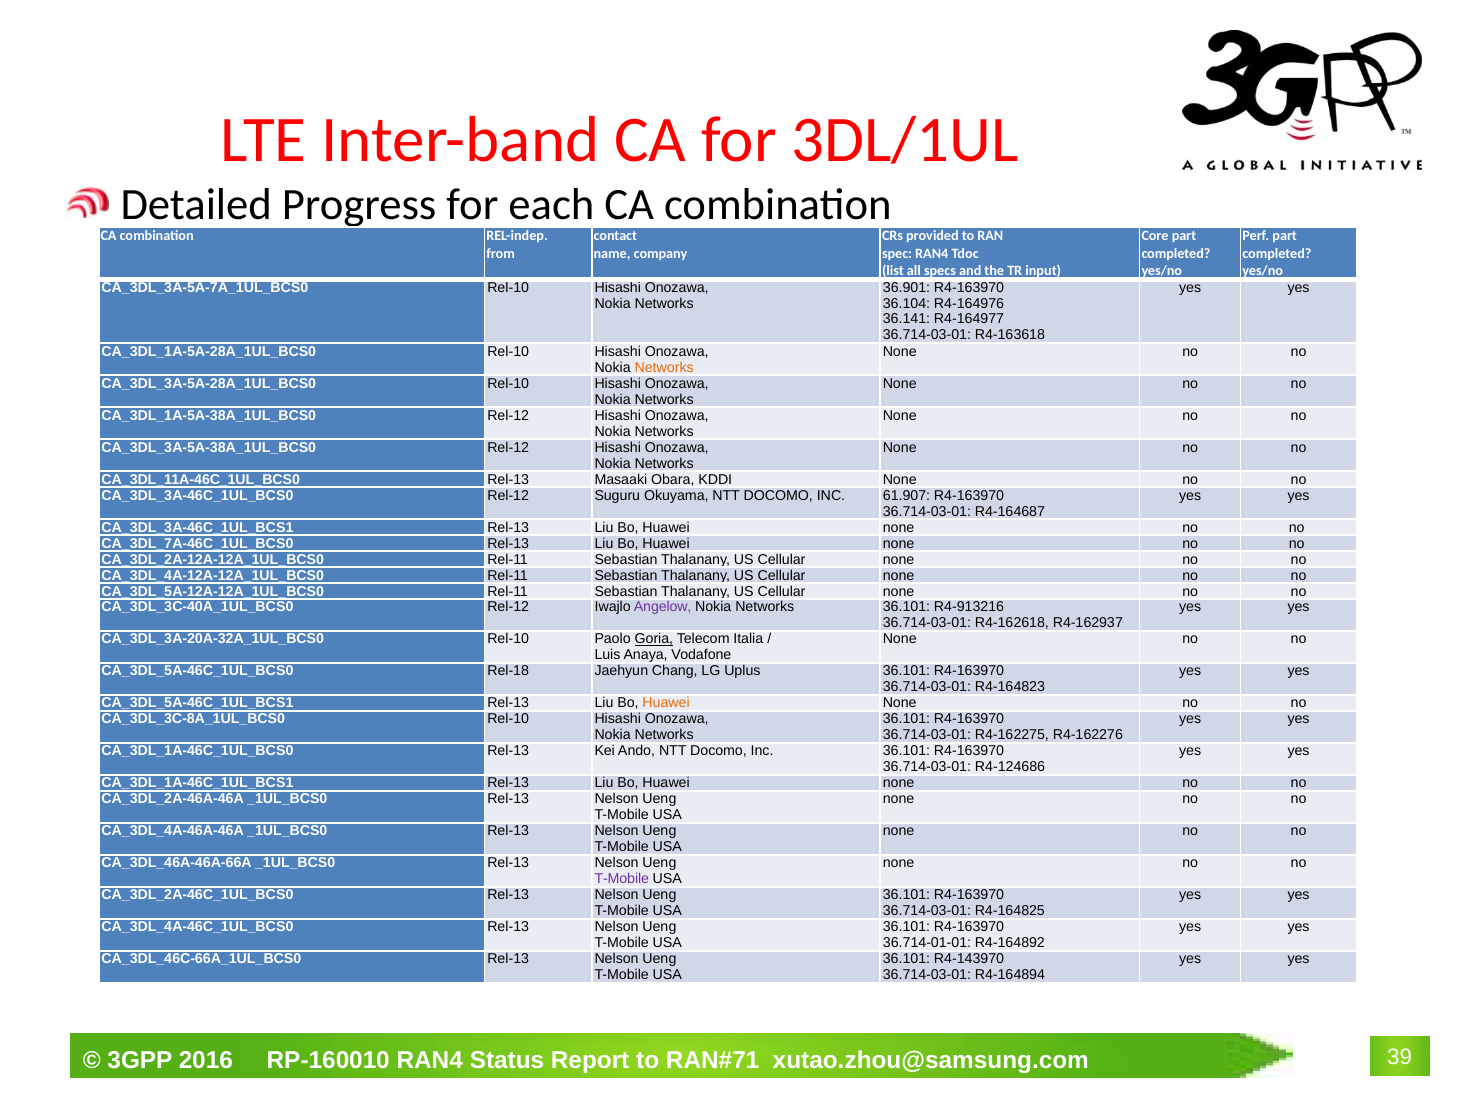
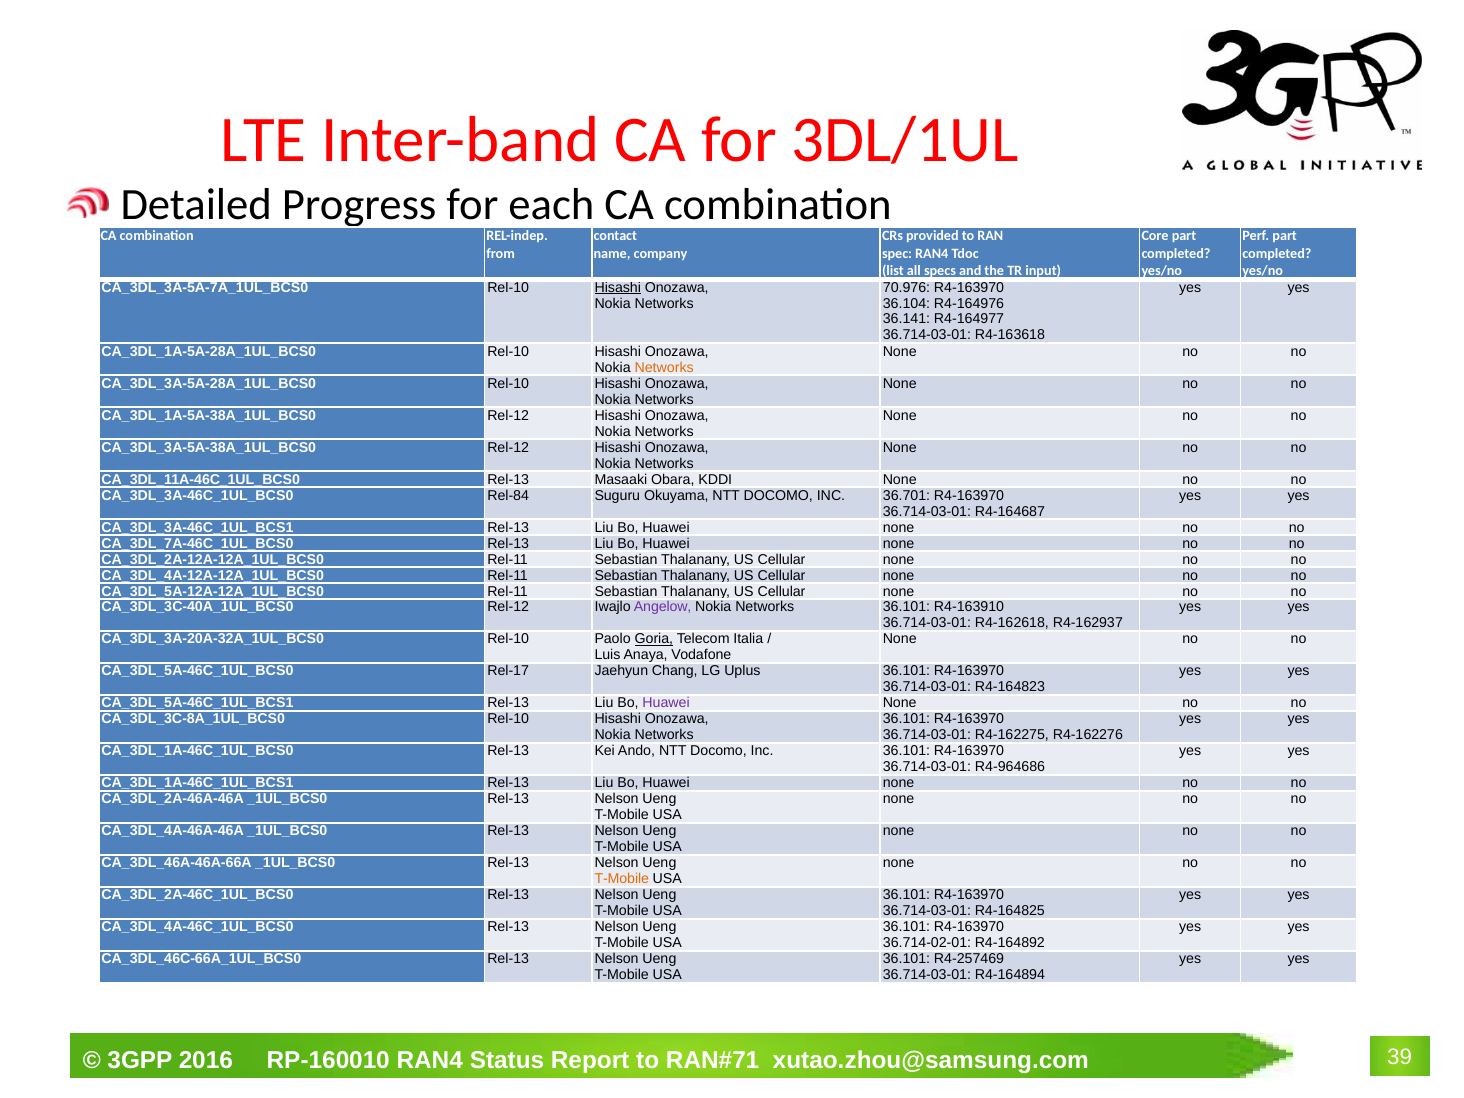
Hisashi at (618, 288) underline: none -> present
36.901: 36.901 -> 70.976
Rel-12 at (508, 495): Rel-12 -> Rel-84
61.907: 61.907 -> 36.701
R4-913216: R4-913216 -> R4-163910
Rel-18: Rel-18 -> Rel-17
Huawei at (666, 703) colour: orange -> purple
R4-124686: R4-124686 -> R4-964686
T-Mobile at (622, 879) colour: purple -> orange
36.714-01-01: 36.714-01-01 -> 36.714-02-01
R4-143970: R4-143970 -> R4-257469
